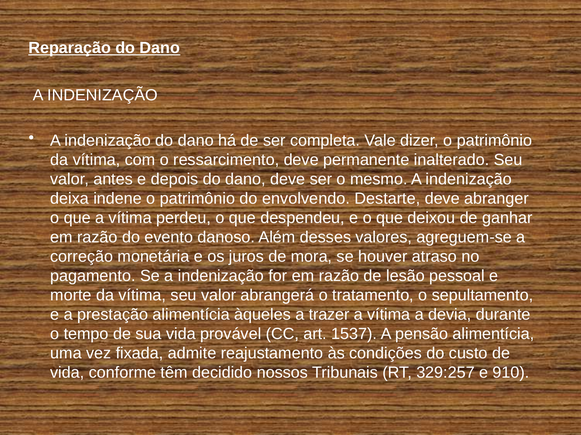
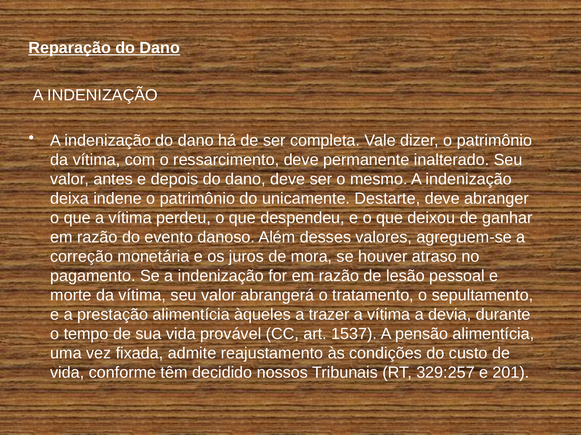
envolvendo: envolvendo -> unicamente
910: 910 -> 201
